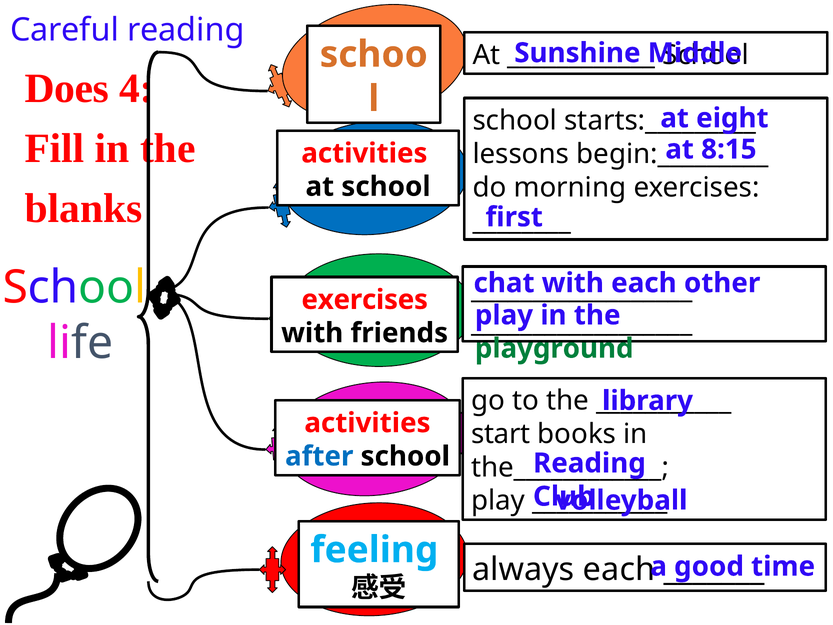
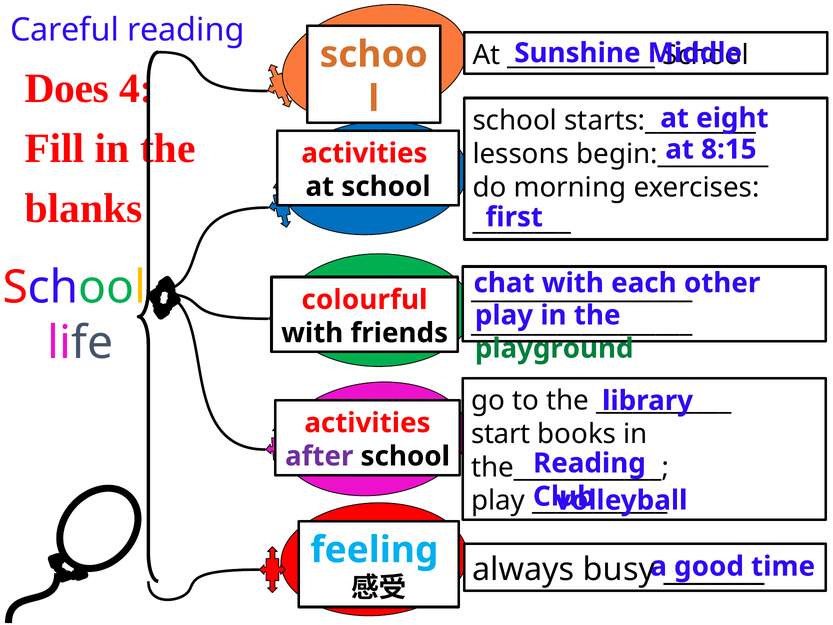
exercises at (365, 300): exercises -> colourful
after colour: blue -> purple
always each: each -> busy
